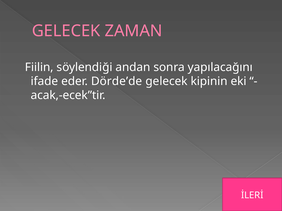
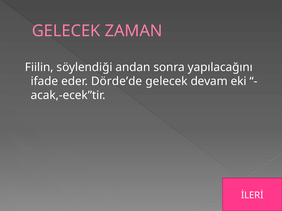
kipinin: kipinin -> devam
